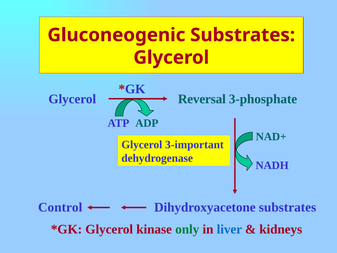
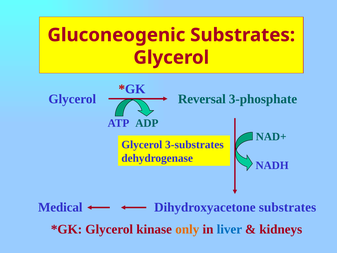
3-important: 3-important -> 3-substrates
Control: Control -> Medical
only colour: green -> orange
